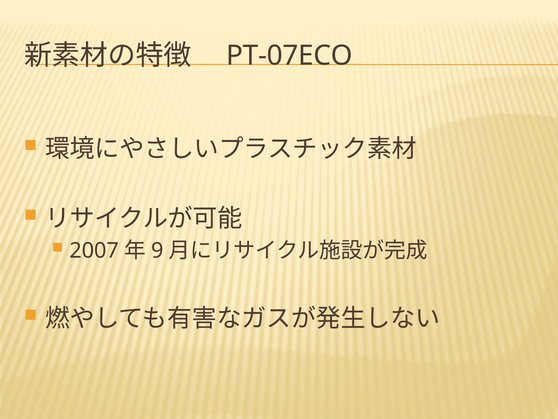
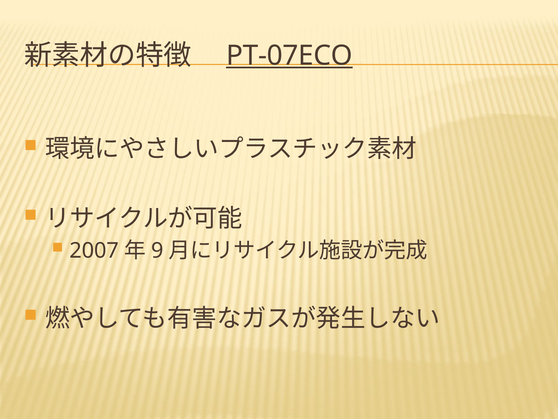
PT-07ECO underline: none -> present
